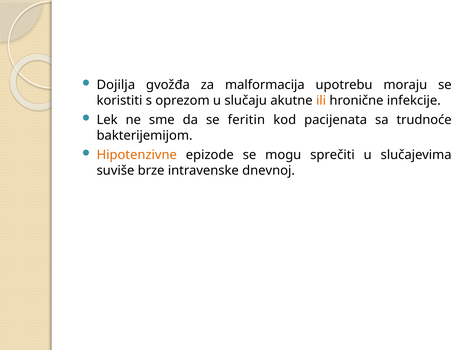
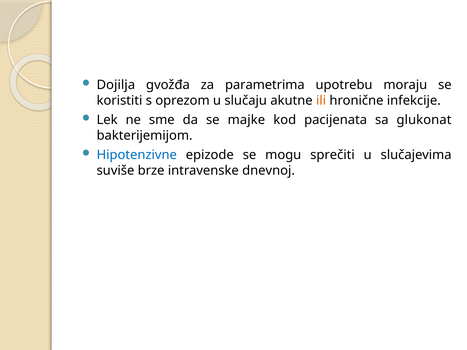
malformacija: malformacija -> parametrima
feritin: feritin -> majke
trudnoće: trudnoće -> glukonat
Hipotenzivne colour: orange -> blue
